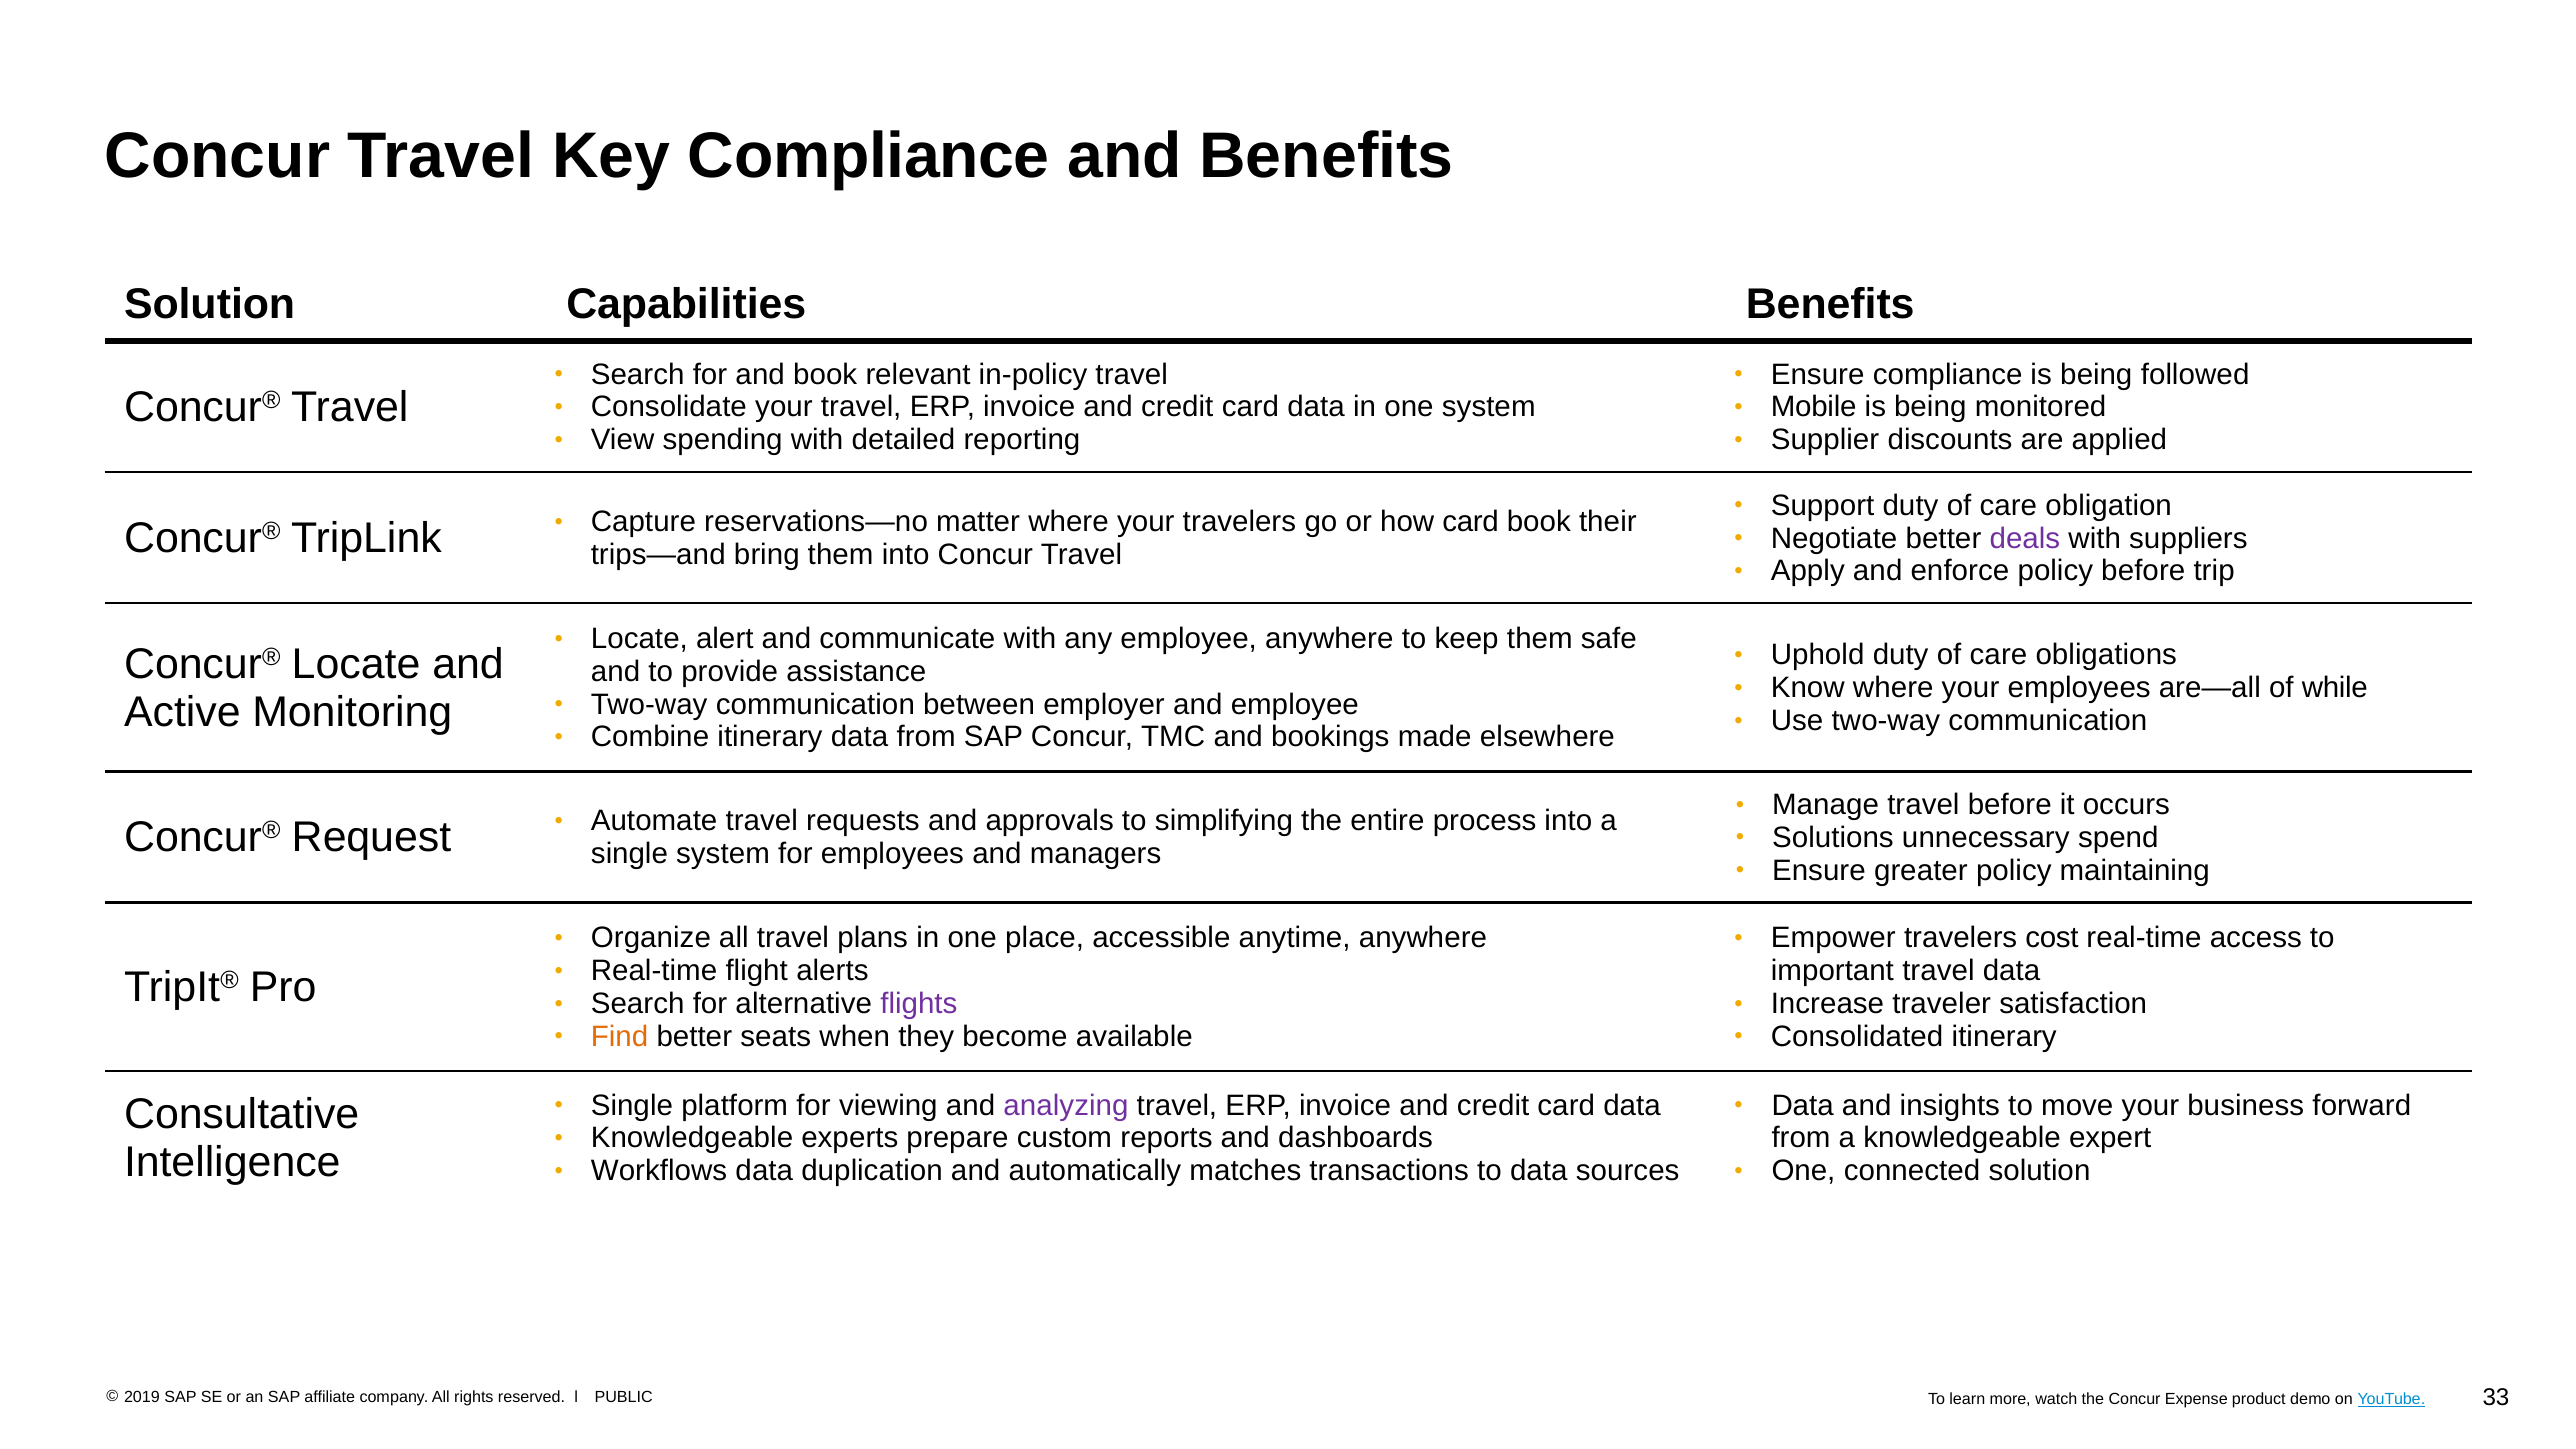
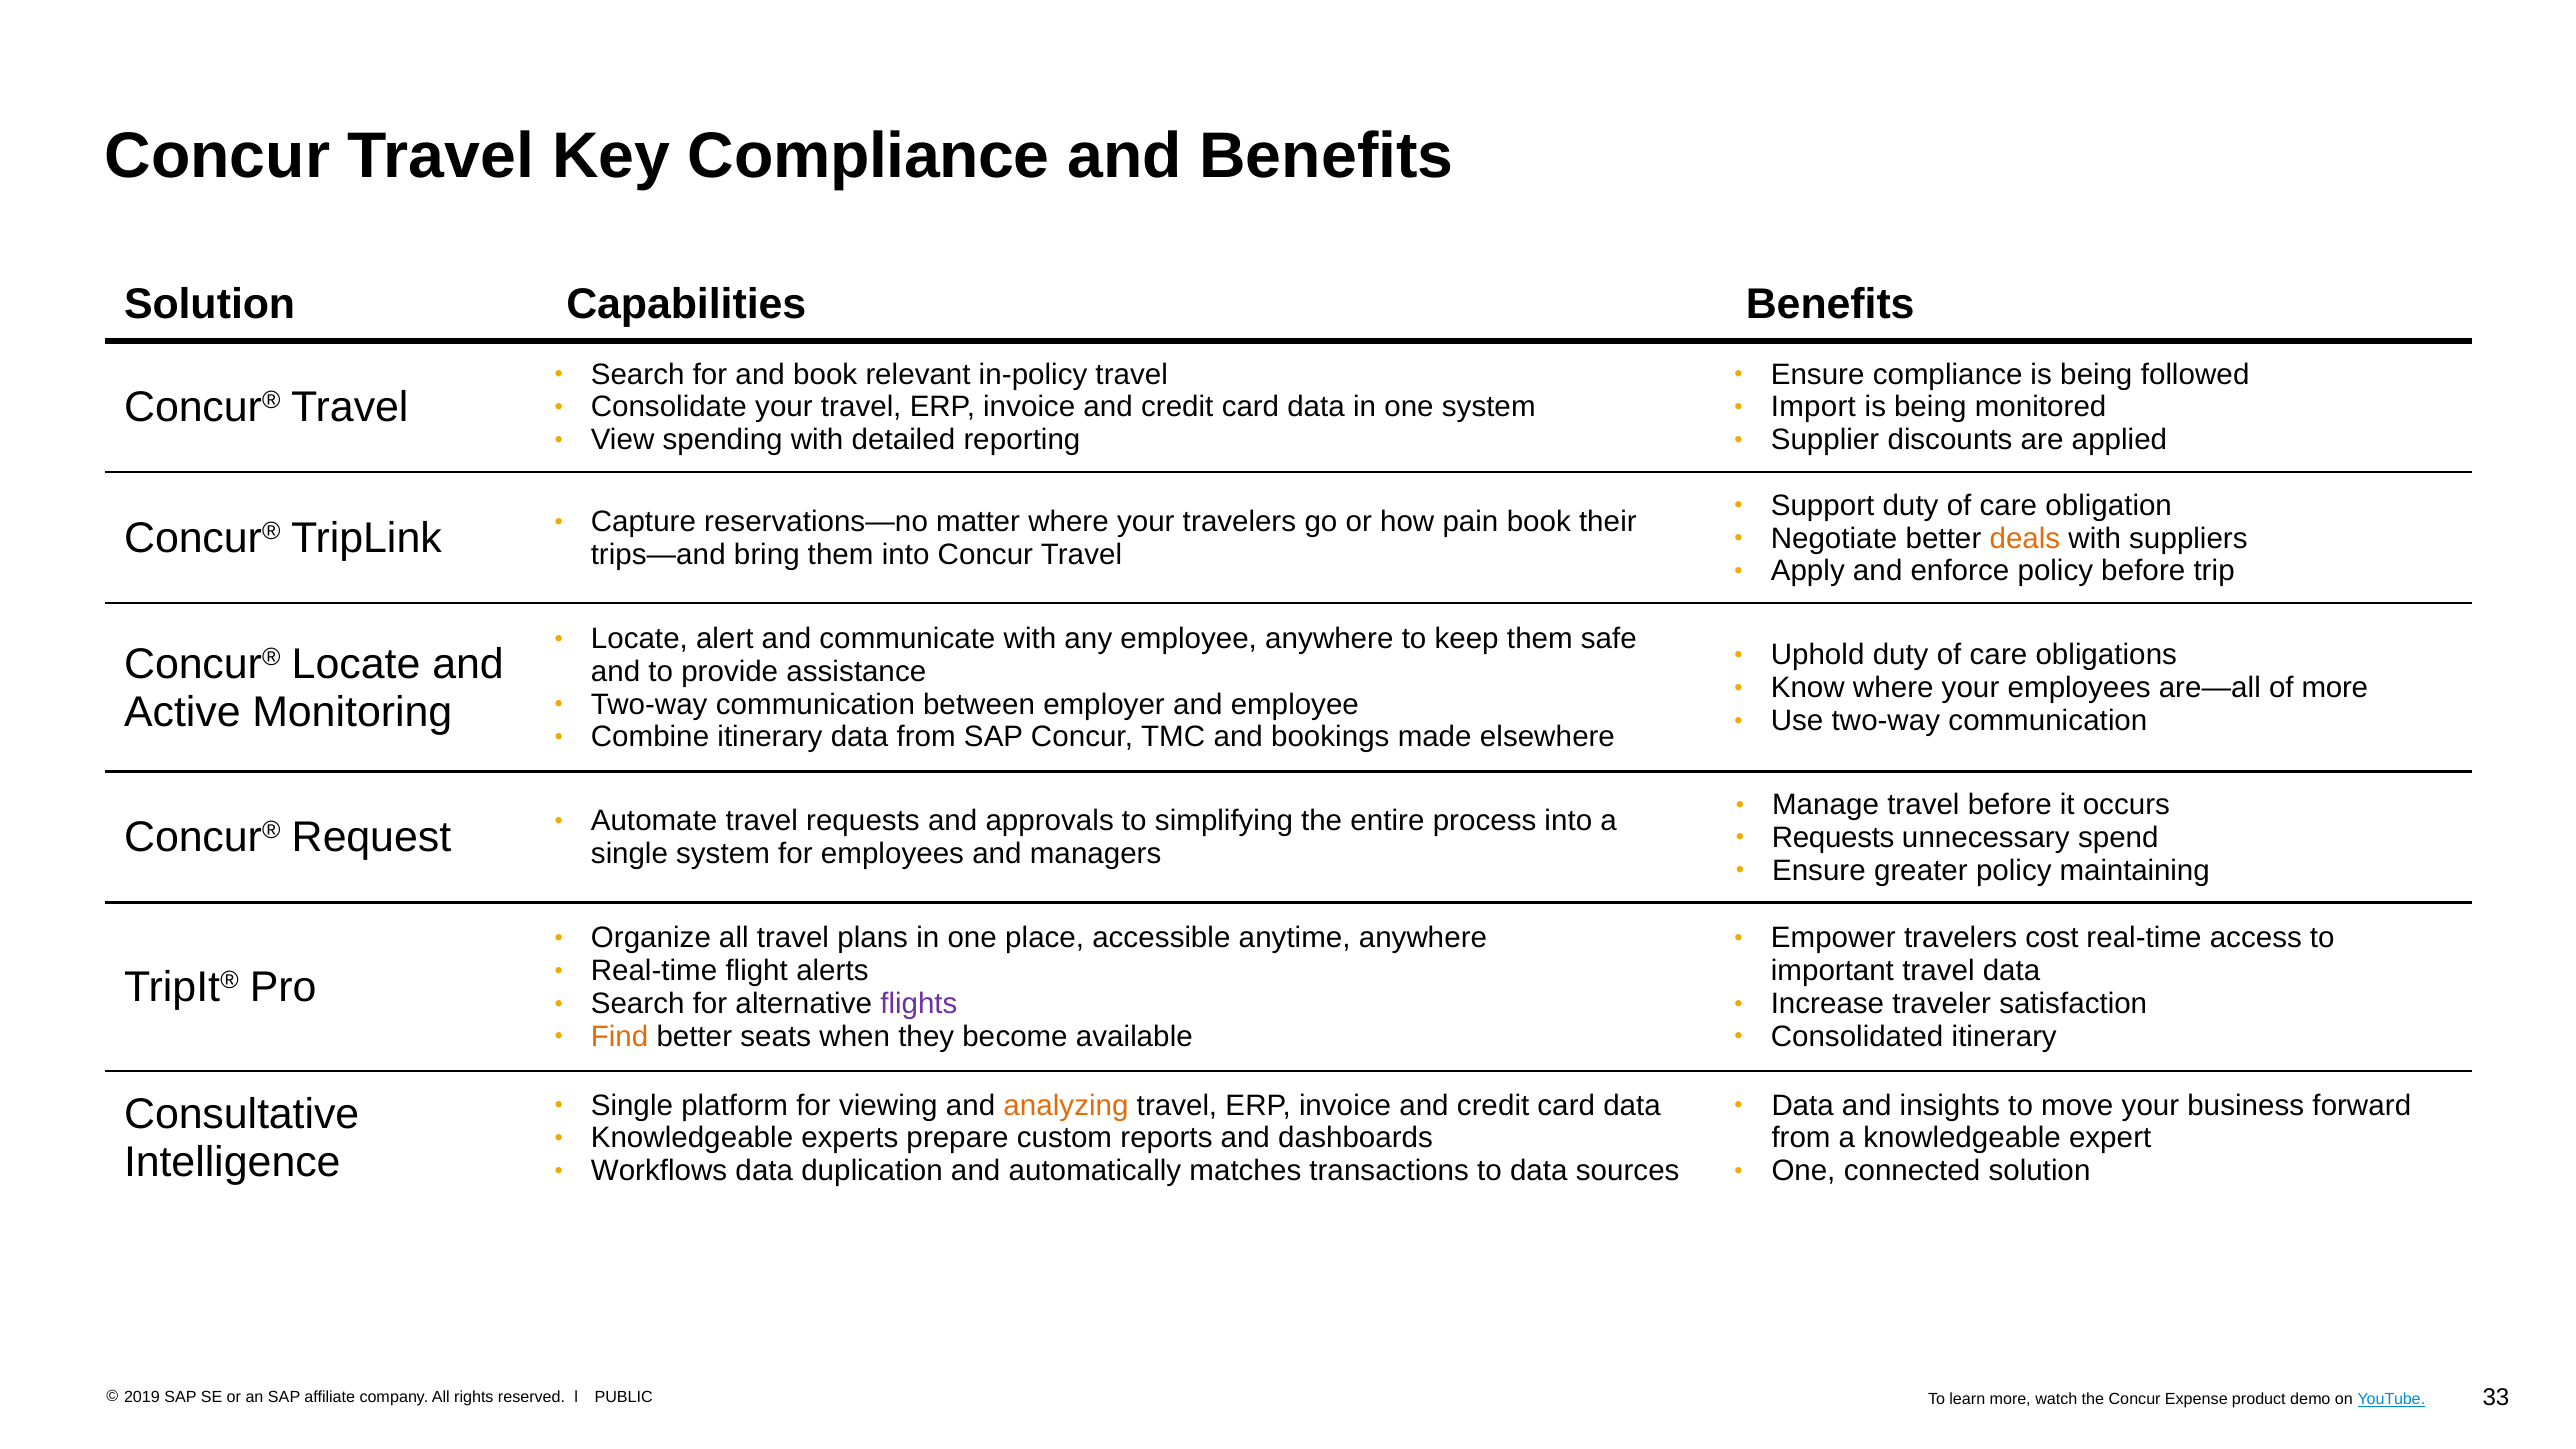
Mobile: Mobile -> Import
how card: card -> pain
deals colour: purple -> orange
of while: while -> more
Solutions at (1833, 838): Solutions -> Requests
analyzing colour: purple -> orange
